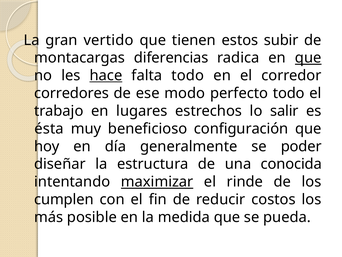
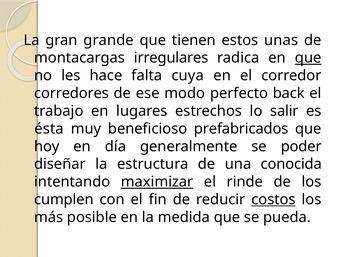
vertido: vertido -> grande
subir: subir -> unas
diferencias: diferencias -> irregulares
hace underline: present -> none
falta todo: todo -> cuya
perfecto todo: todo -> back
configuración: configuración -> prefabricados
costos underline: none -> present
